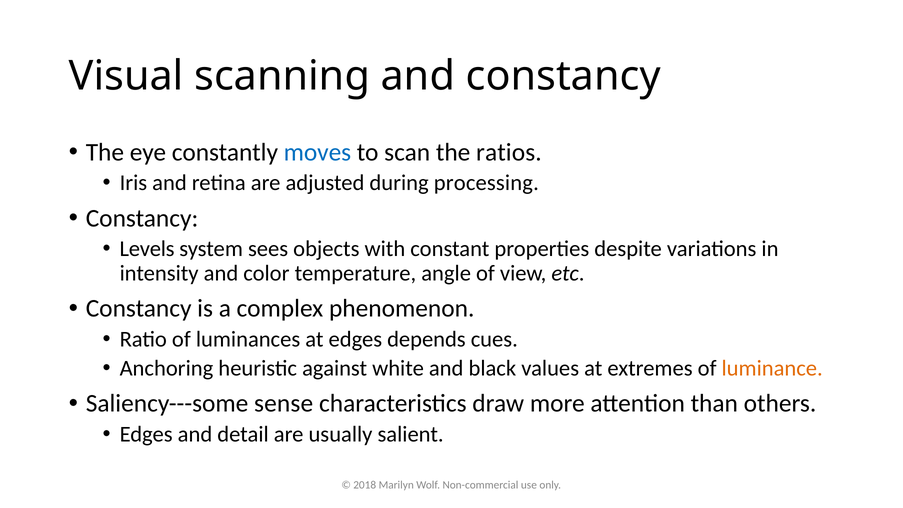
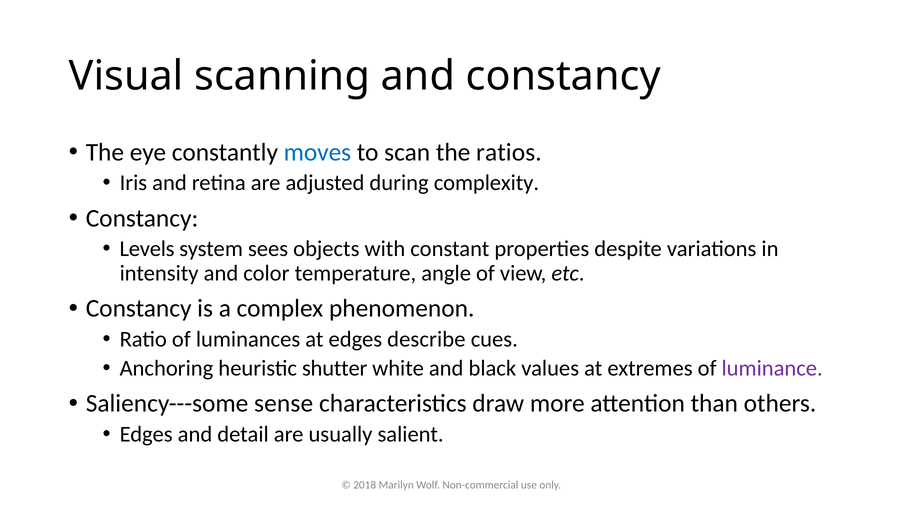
processing: processing -> complexity
depends: depends -> describe
against: against -> shutter
luminance colour: orange -> purple
